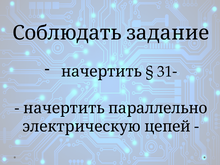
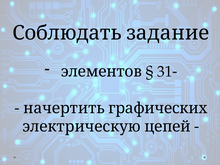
начертить at (101, 72): начертить -> элементов
параллельно: параллельно -> графических
